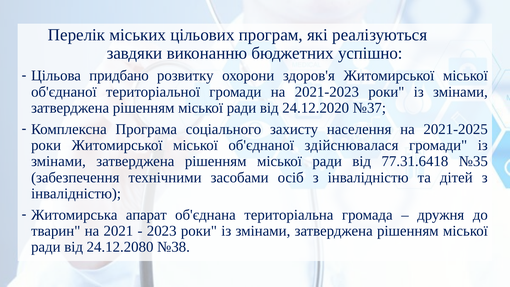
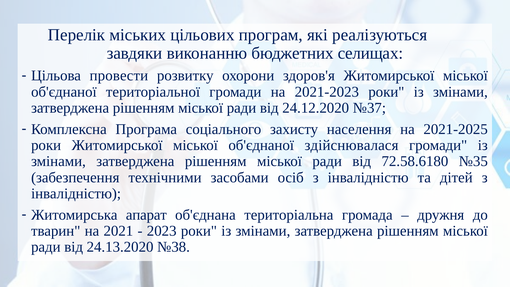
успішно: успішно -> селищах
придбано: придбано -> провести
77.31.6418: 77.31.6418 -> 72.58.6180
24.12.2080: 24.12.2080 -> 24.13.2020
